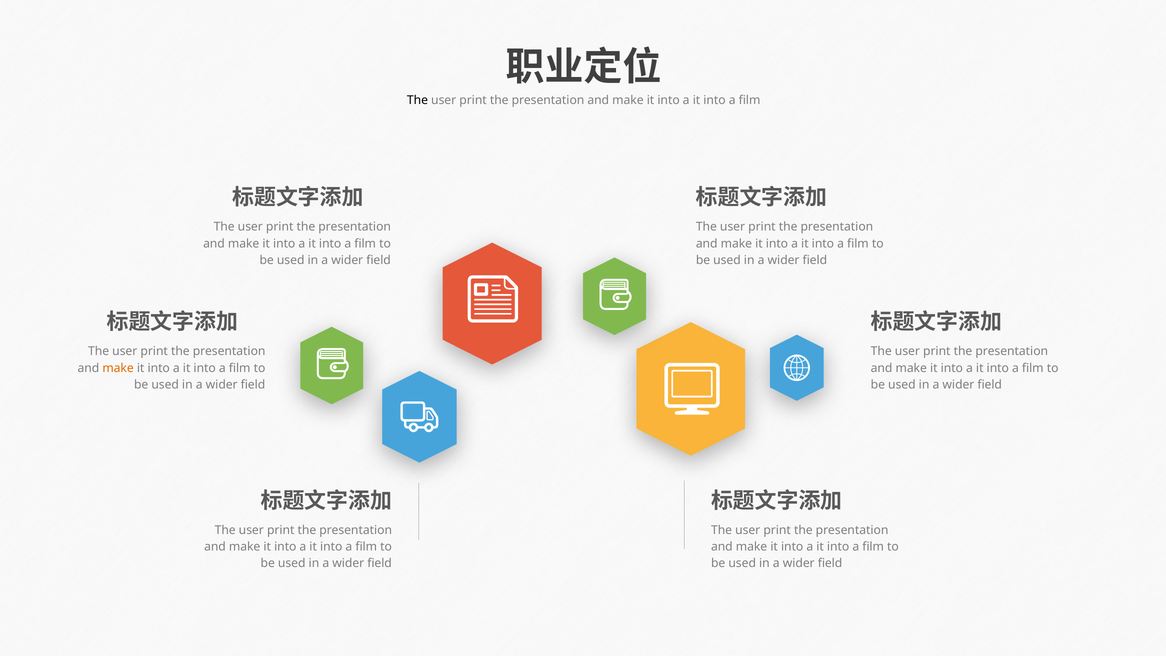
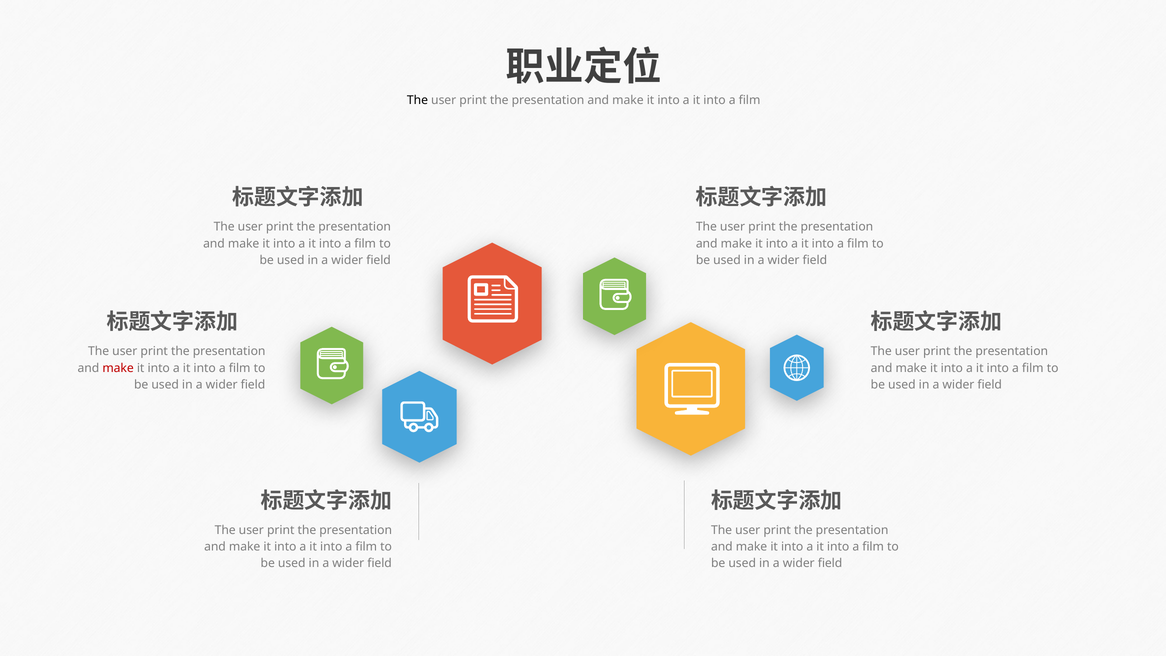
make at (118, 368) colour: orange -> red
